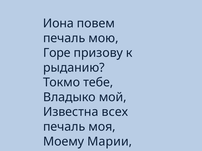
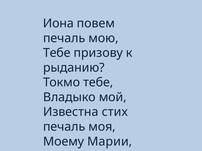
Горе at (57, 53): Горе -> Тебе
Известна всех: всех -> стих
